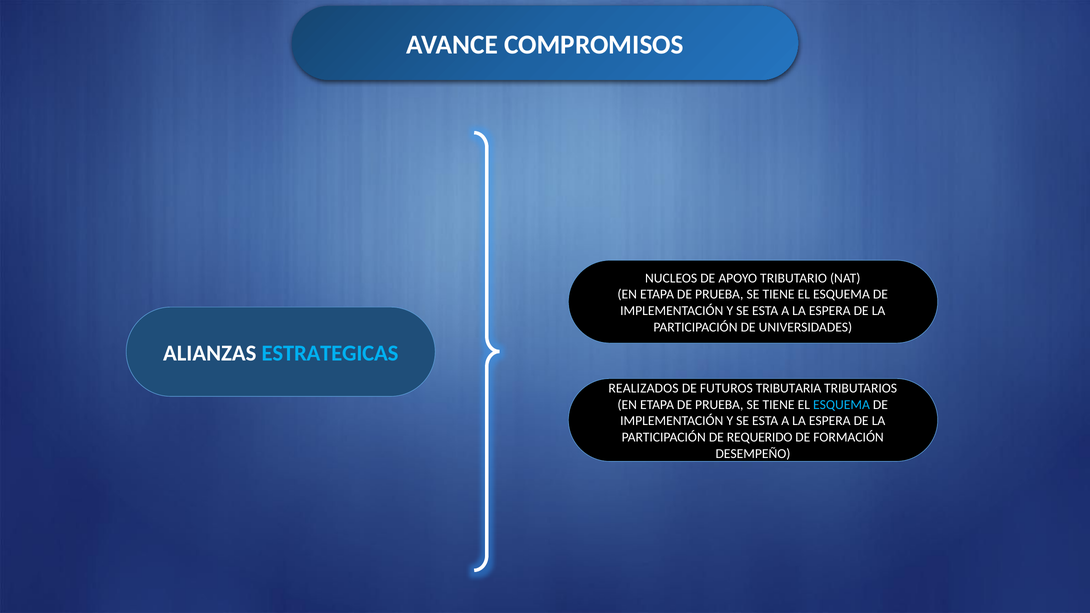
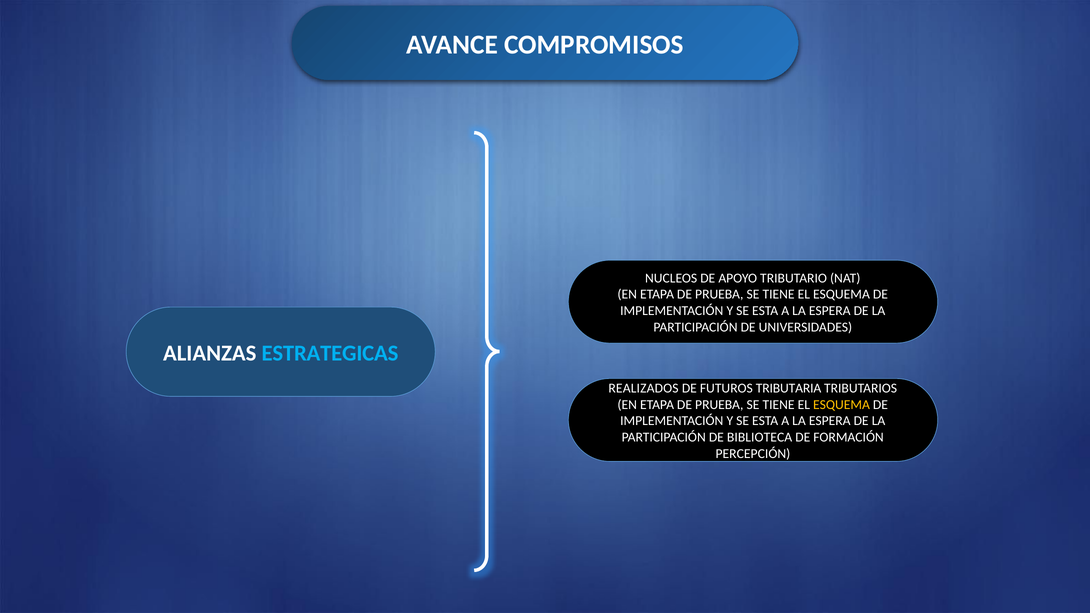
ESQUEMA at (842, 405) colour: light blue -> yellow
REQUERIDO: REQUERIDO -> BIBLIOTECA
DESEMPEÑO: DESEMPEÑO -> PERCEPCIÓN
